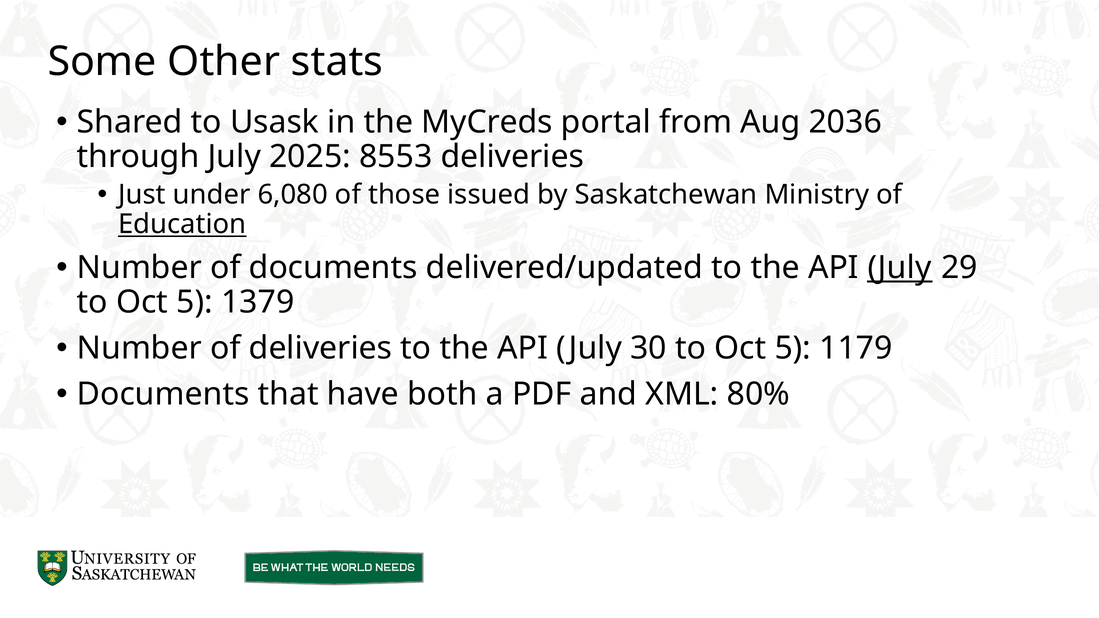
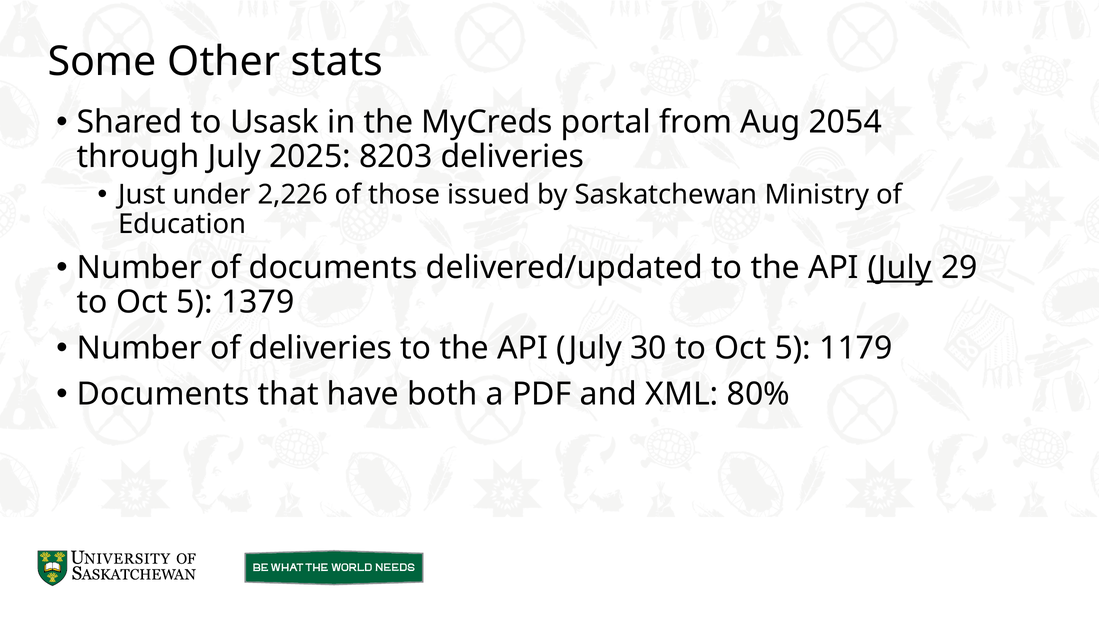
2036: 2036 -> 2054
8553: 8553 -> 8203
6,080: 6,080 -> 2,226
Education underline: present -> none
